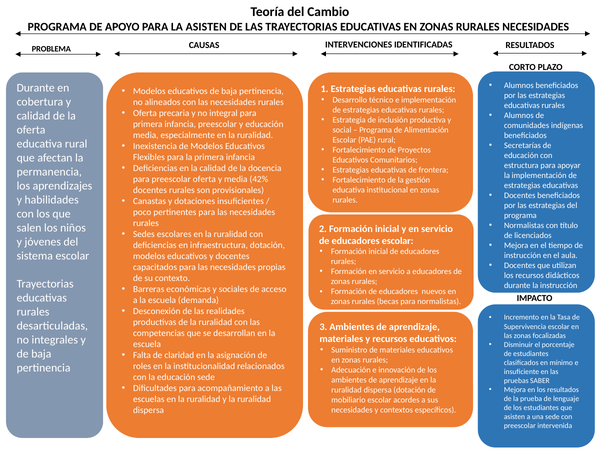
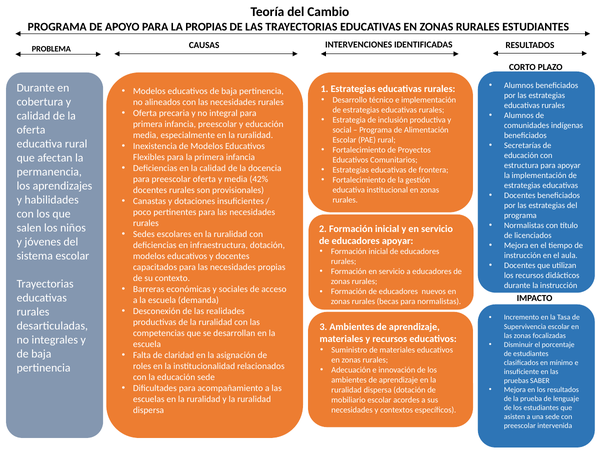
LA ASISTEN: ASISTEN -> PROPIAS
RURALES NECESIDADES: NECESIDADES -> ESTUDIANTES
educadores escolar: escolar -> apoyar
